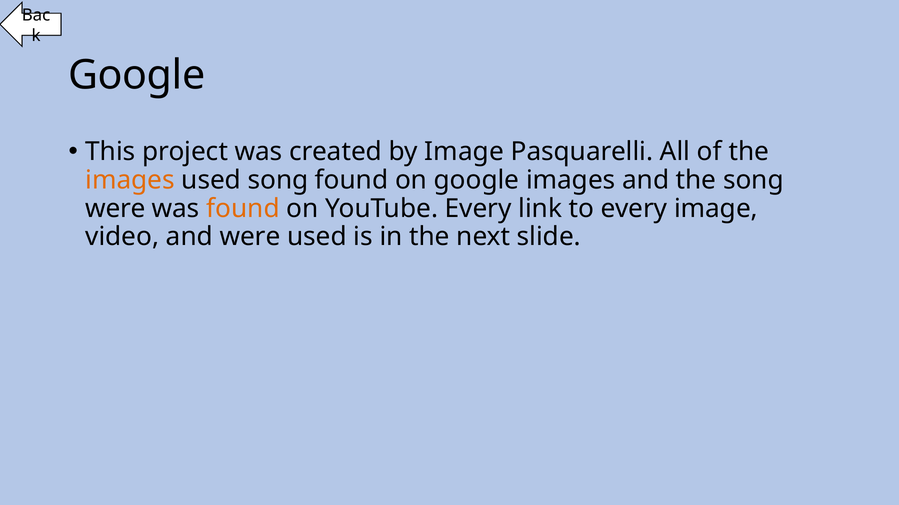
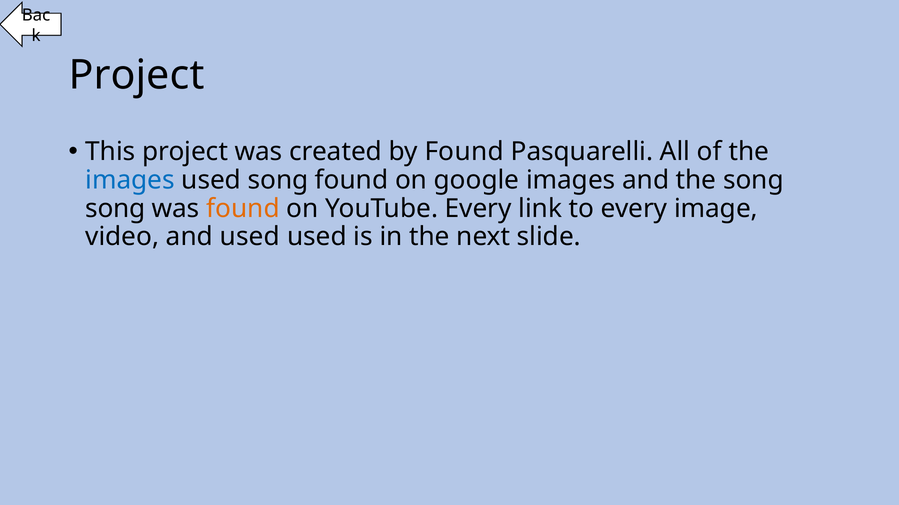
Google at (137, 76): Google -> Project
by Image: Image -> Found
images at (130, 180) colour: orange -> blue
were at (115, 209): were -> song
and were: were -> used
